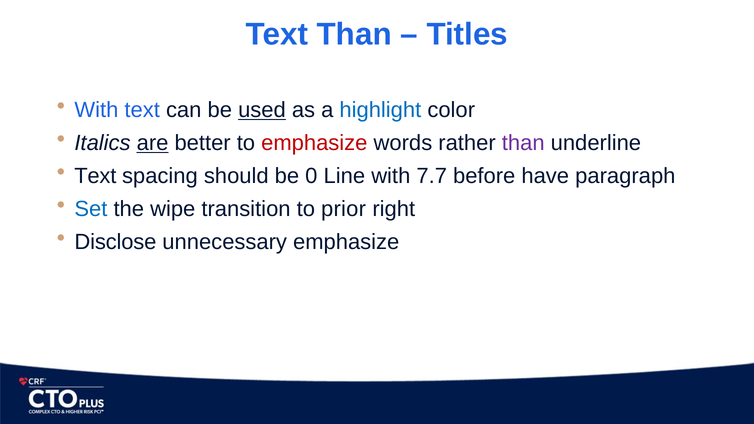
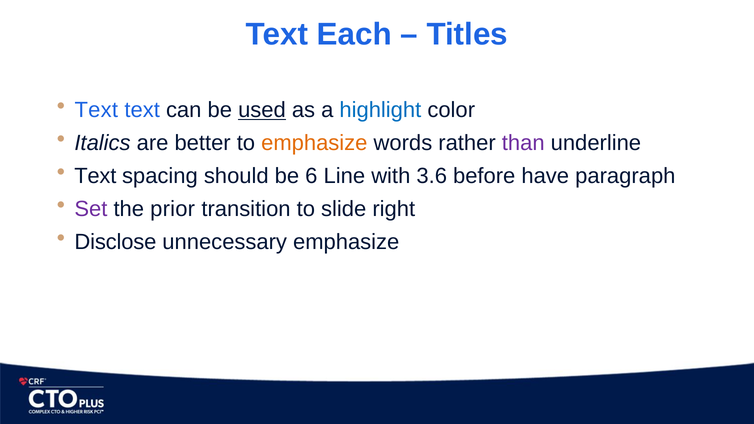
Text Than: Than -> Each
With at (96, 110): With -> Text
are underline: present -> none
emphasize at (314, 143) colour: red -> orange
0: 0 -> 6
7.7: 7.7 -> 3.6
Set colour: blue -> purple
wipe: wipe -> prior
prior: prior -> slide
